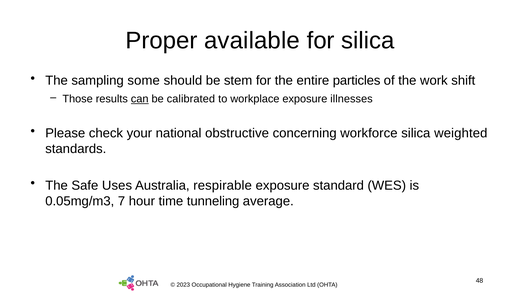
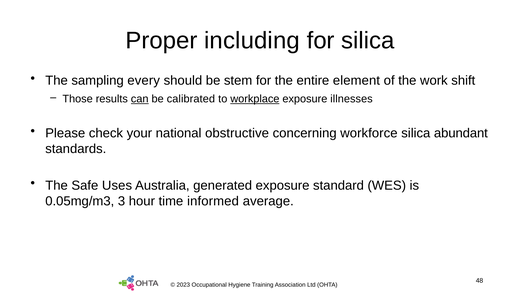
available: available -> including
some: some -> every
particles: particles -> element
workplace underline: none -> present
weighted: weighted -> abundant
respirable: respirable -> generated
7: 7 -> 3
tunneling: tunneling -> informed
